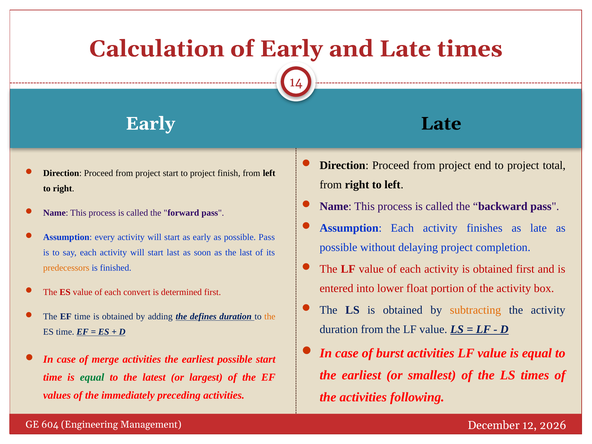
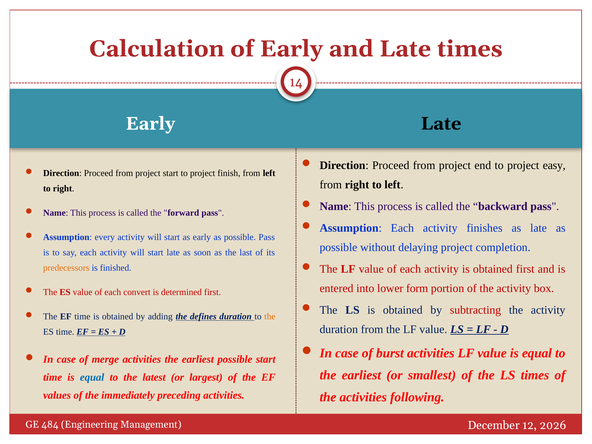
total: total -> easy
start last: last -> late
float: float -> form
subtracting colour: orange -> red
equal at (92, 377) colour: green -> blue
604: 604 -> 484
